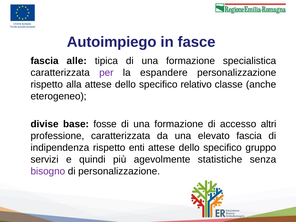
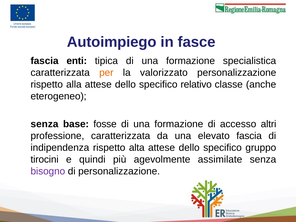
alle: alle -> enti
per colour: purple -> orange
espandere: espandere -> valorizzato
divise at (45, 124): divise -> senza
enti: enti -> alta
servizi: servizi -> tirocini
statistiche: statistiche -> assimilate
